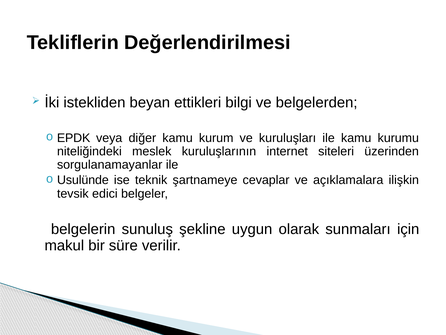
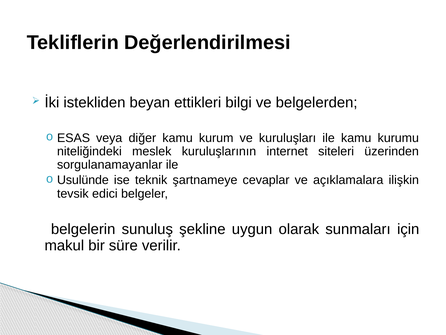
EPDK: EPDK -> ESAS
